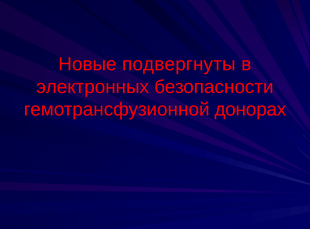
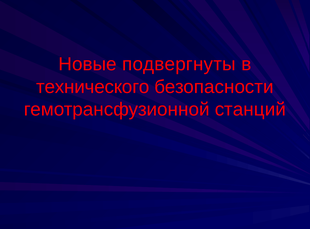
электронных: электронных -> технического
донорах: донорах -> станций
